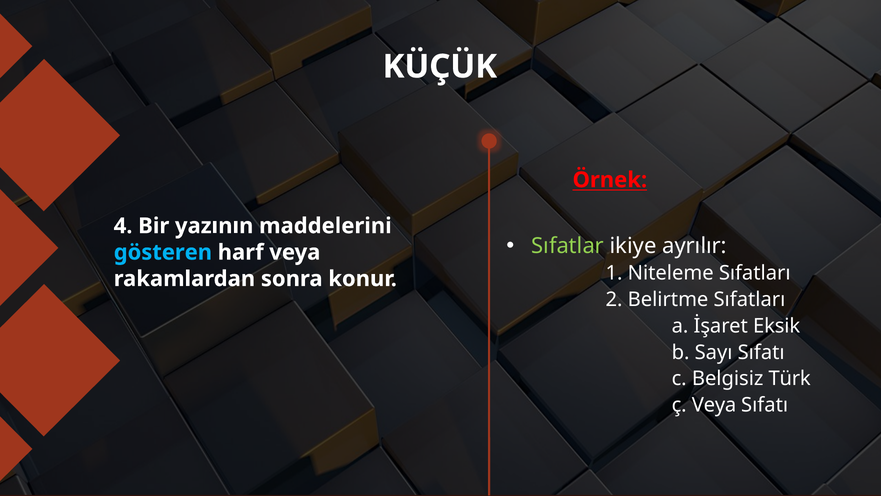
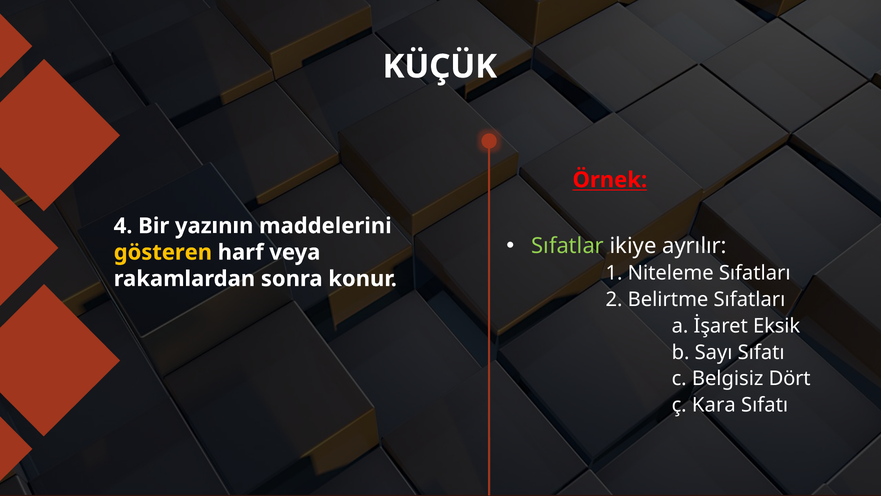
gösteren colour: light blue -> yellow
Türk: Türk -> Dört
ç Veya: Veya -> Kara
